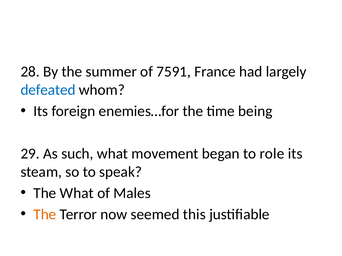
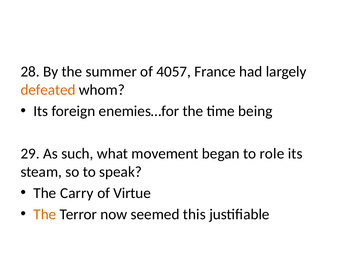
7591: 7591 -> 4057
defeated colour: blue -> orange
The What: What -> Carry
Males: Males -> Virtue
